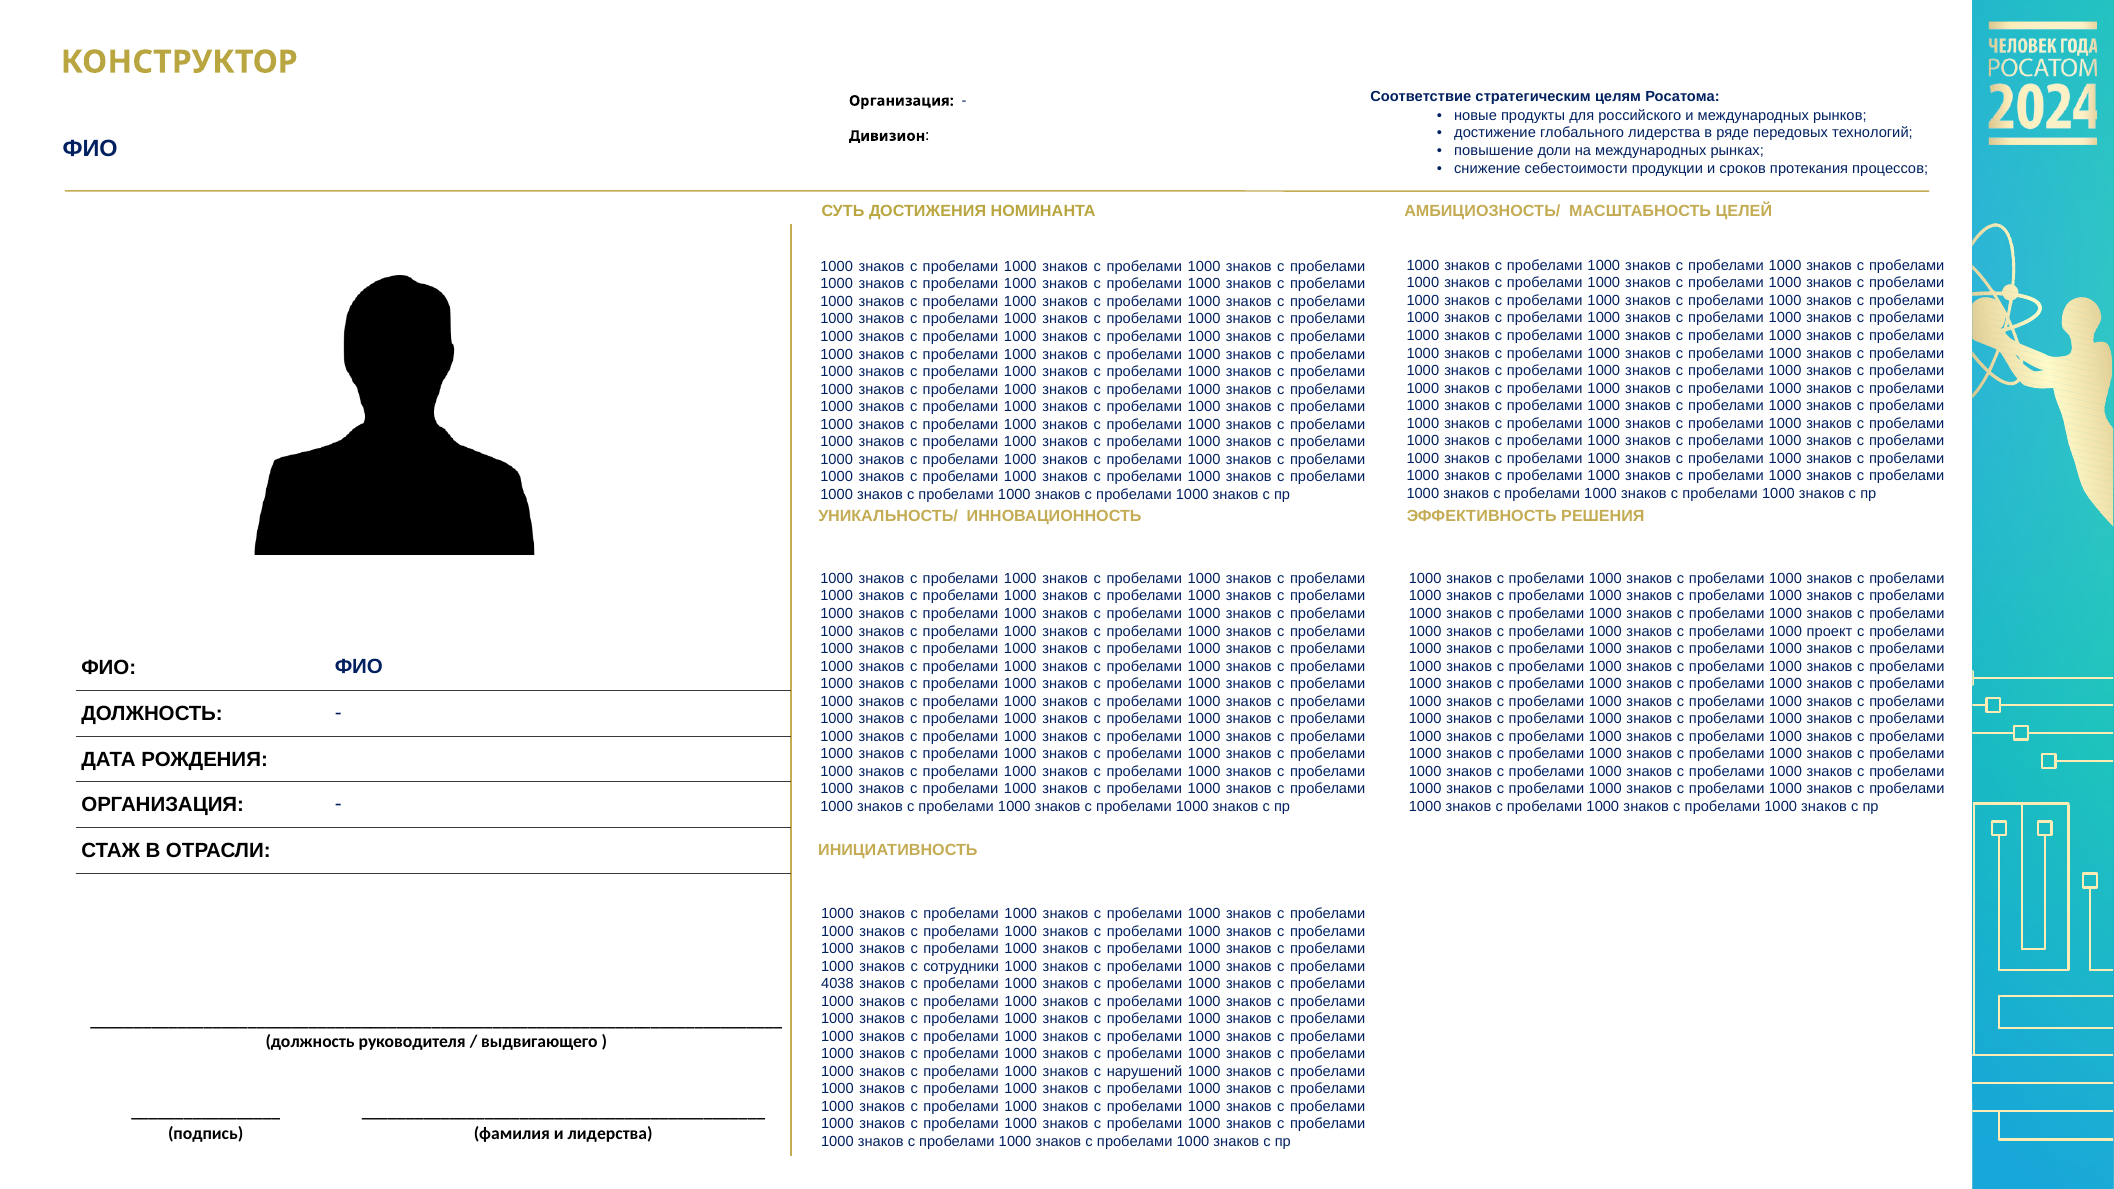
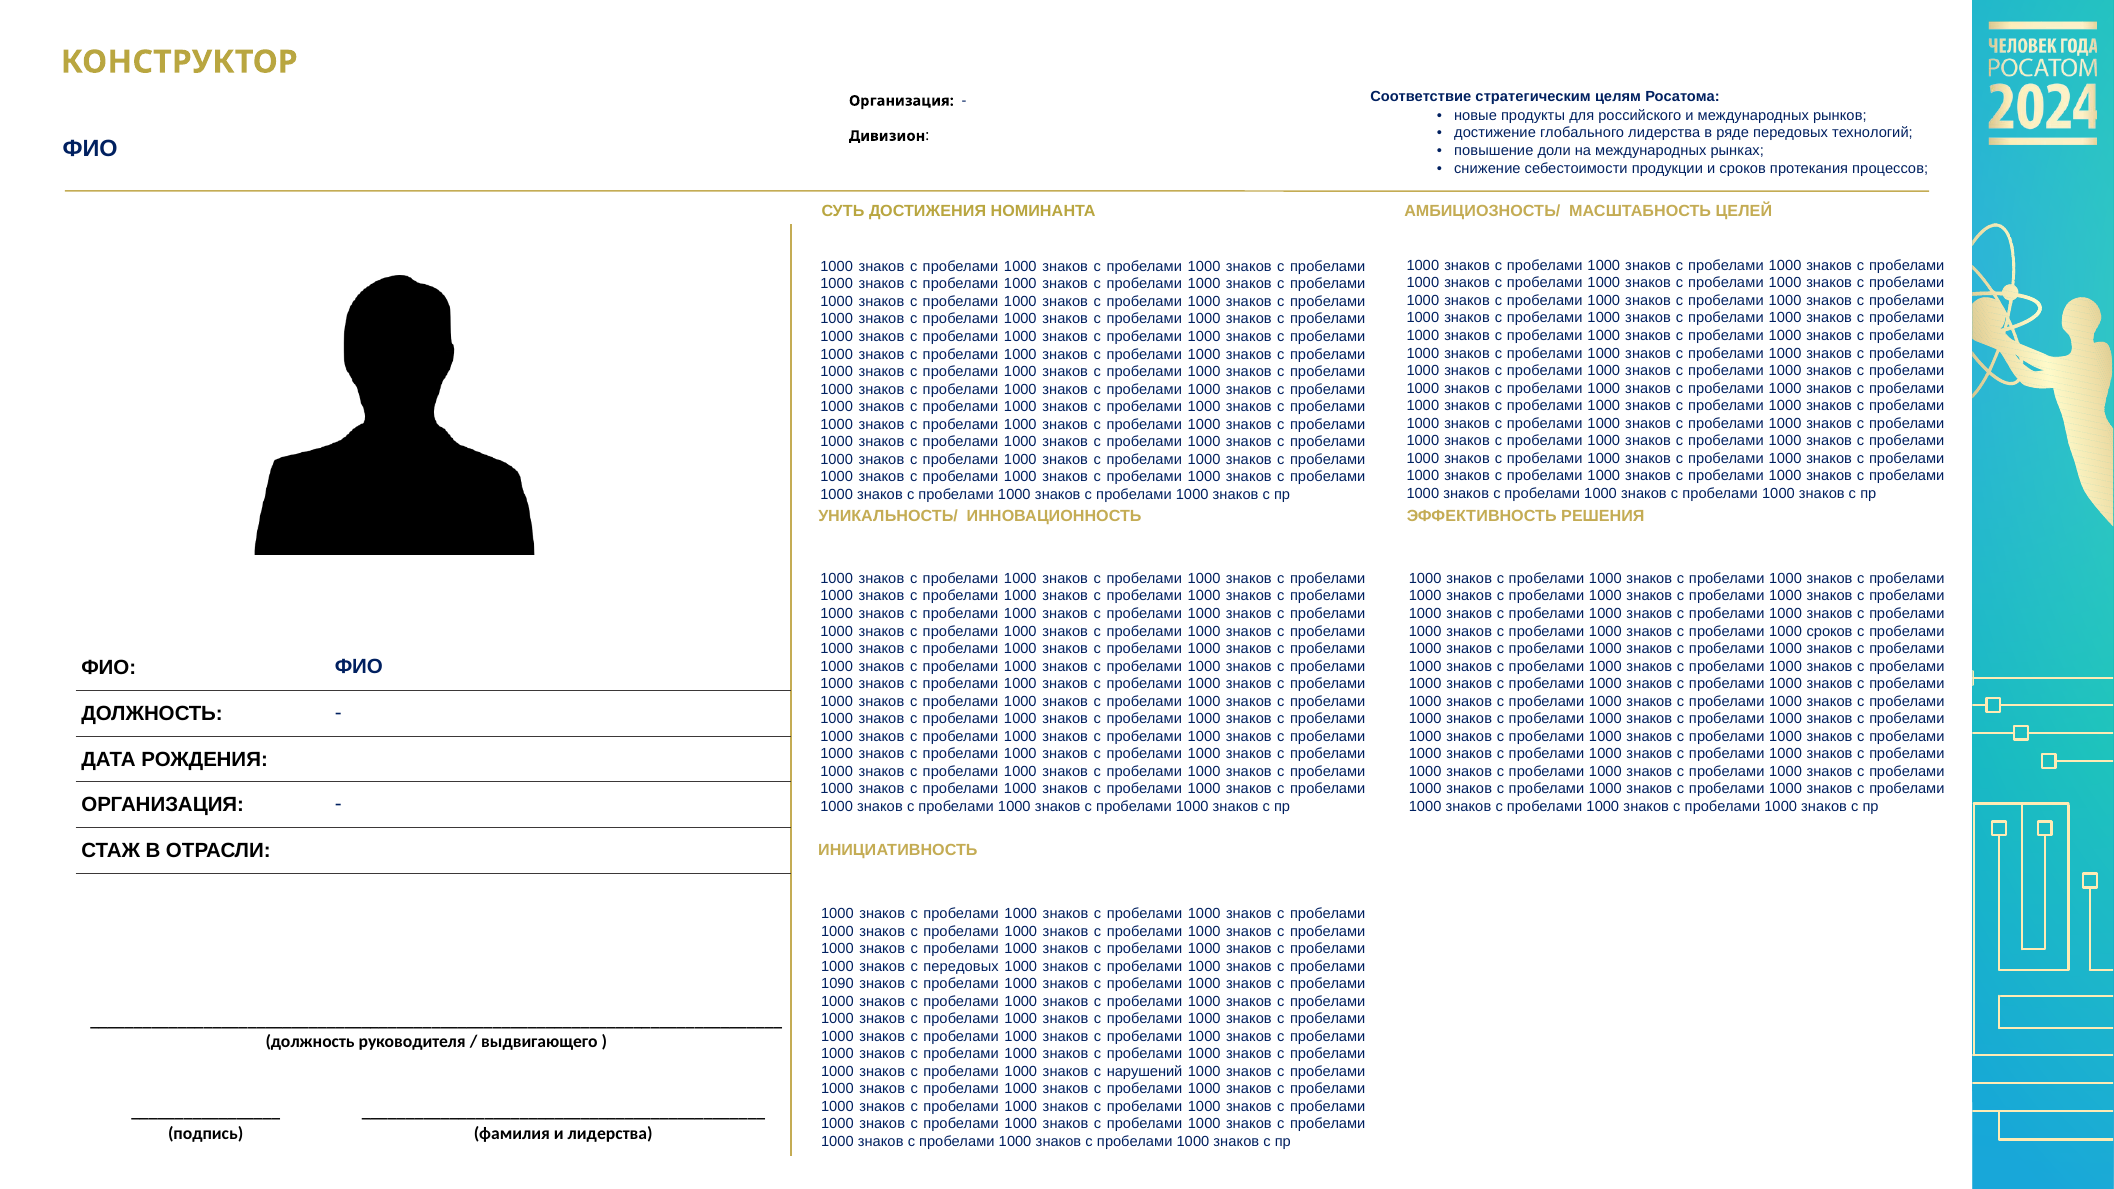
1000 проект: проект -> сроков
с сотрудники: сотрудники -> передовых
4038: 4038 -> 1090
